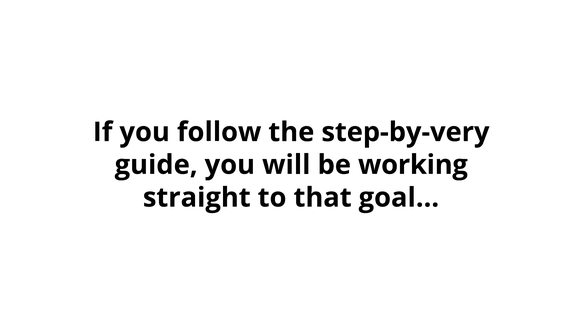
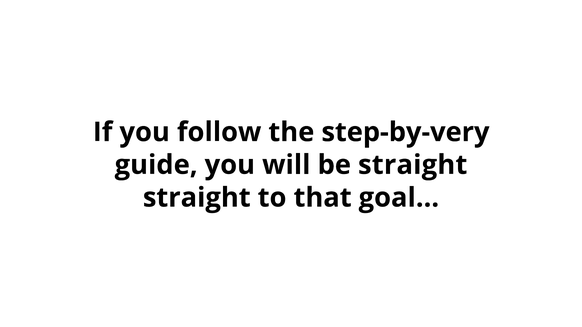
be working: working -> straight
